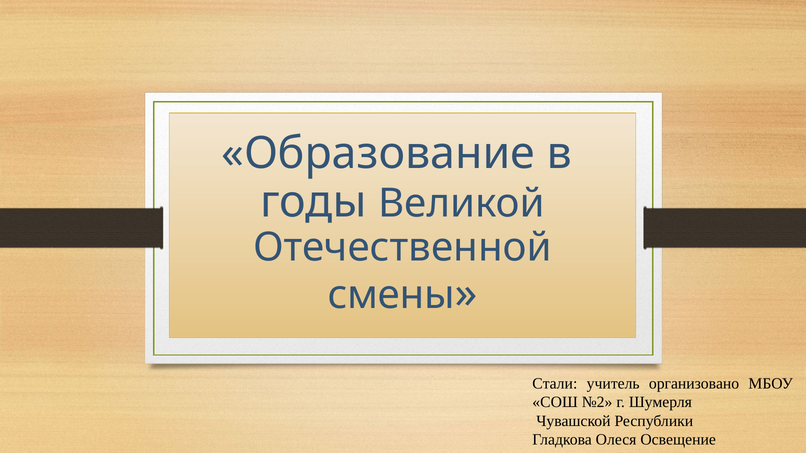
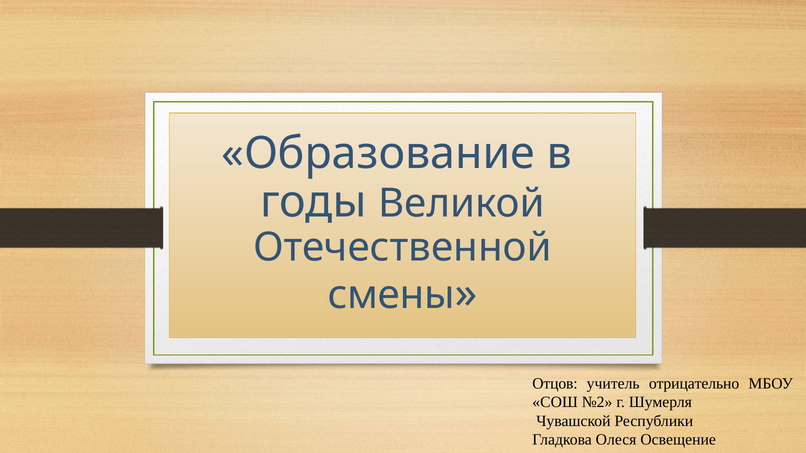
Стали: Стали -> Отцов
организовано: организовано -> отрицательно
